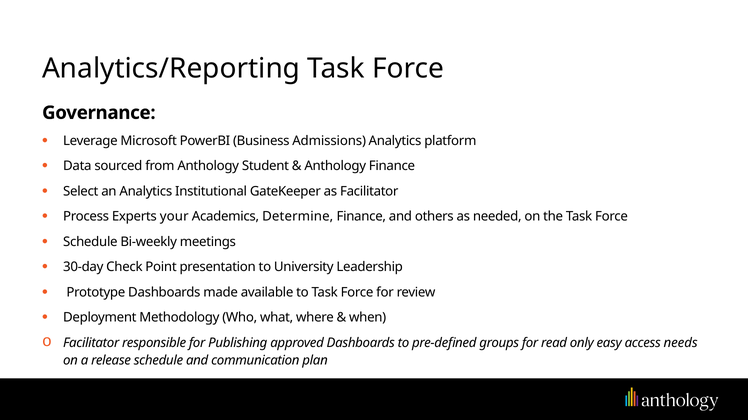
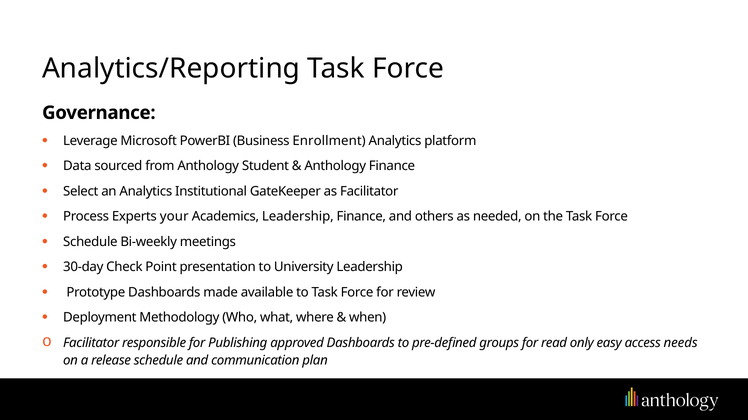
Admissions: Admissions -> Enrollment
Academics Determine: Determine -> Leadership
